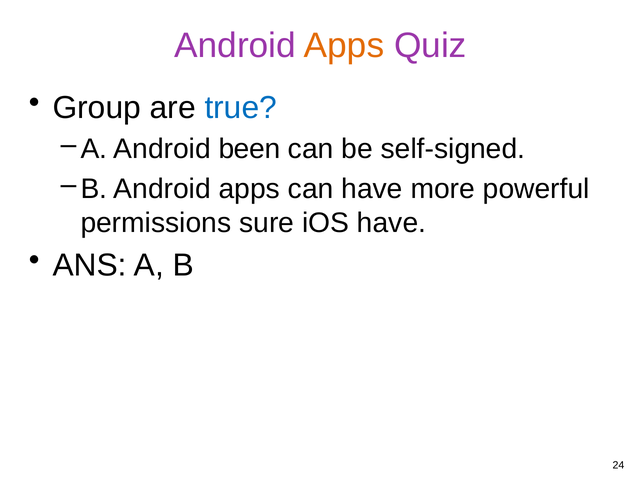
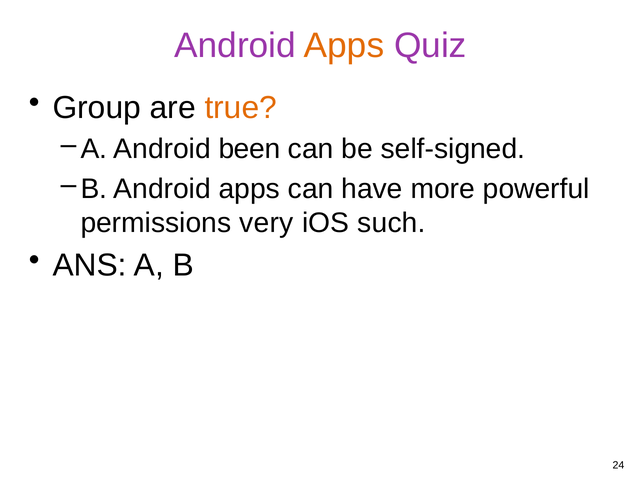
true colour: blue -> orange
sure: sure -> very
iOS have: have -> such
